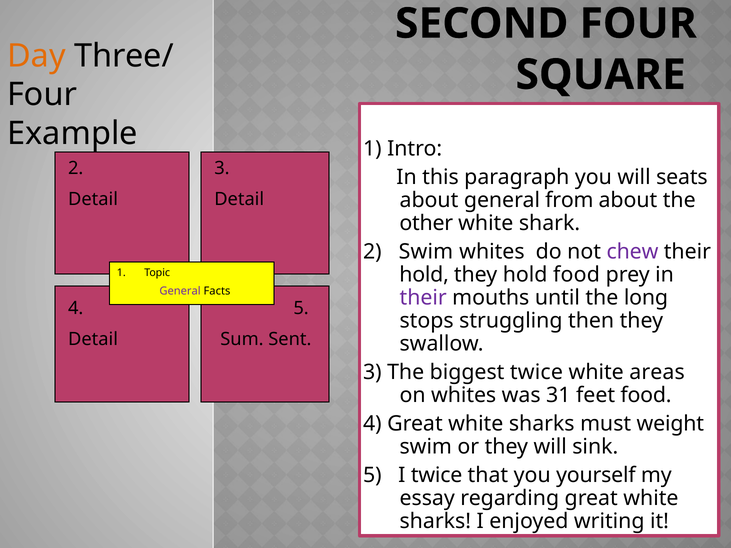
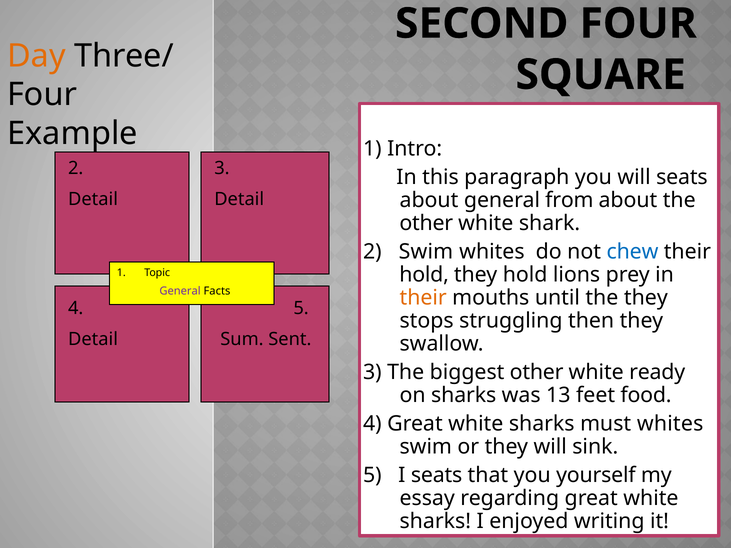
chew colour: purple -> blue
hold food: food -> lions
their at (423, 298) colour: purple -> orange
the long: long -> they
biggest twice: twice -> other
areas: areas -> ready
on whites: whites -> sharks
31: 31 -> 13
must weight: weight -> whites
I twice: twice -> seats
